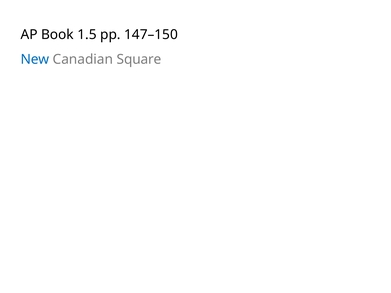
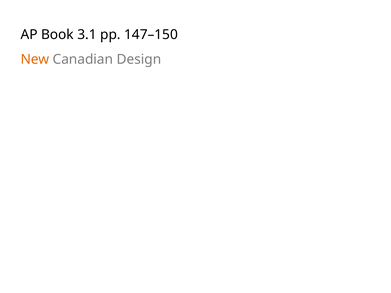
1.5: 1.5 -> 3.1
New colour: blue -> orange
Square: Square -> Design
